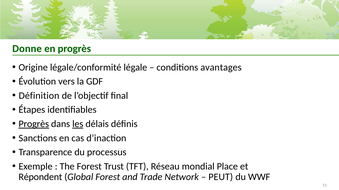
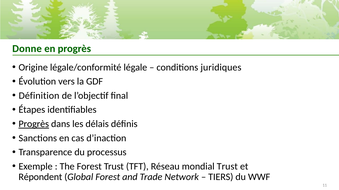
avantages: avantages -> juridiques
les underline: present -> none
mondial Place: Place -> Trust
PEUT: PEUT -> TIERS
